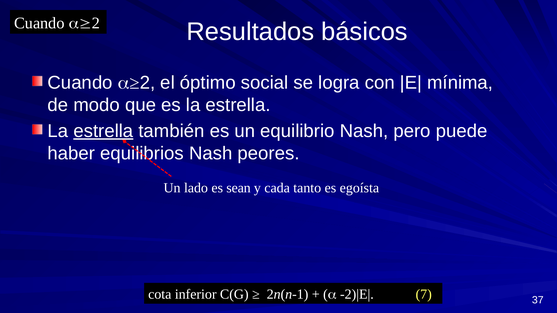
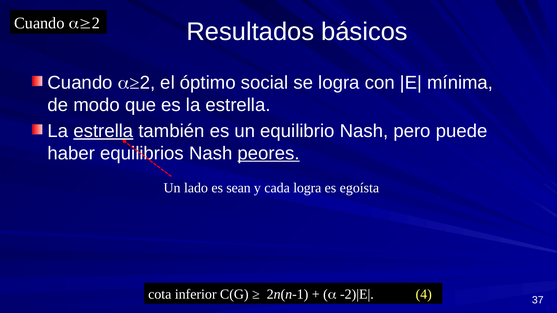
peores underline: none -> present
cada tanto: tanto -> logra
7: 7 -> 4
